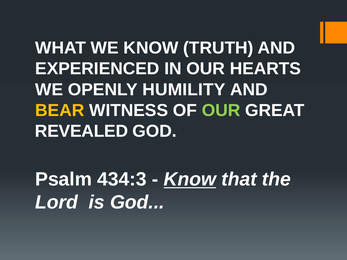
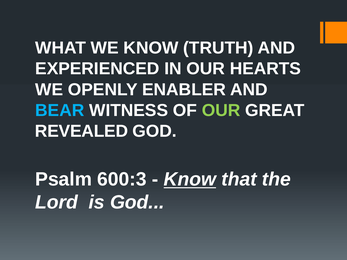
HUMILITY: HUMILITY -> ENABLER
BEAR colour: yellow -> light blue
434:3: 434:3 -> 600:3
